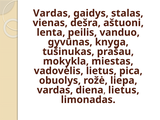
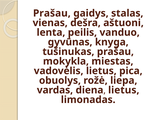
Vardas at (52, 13): Vardas -> Prašau
